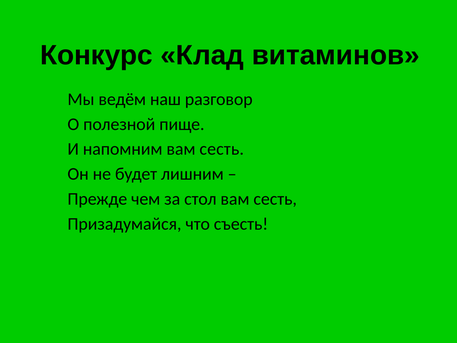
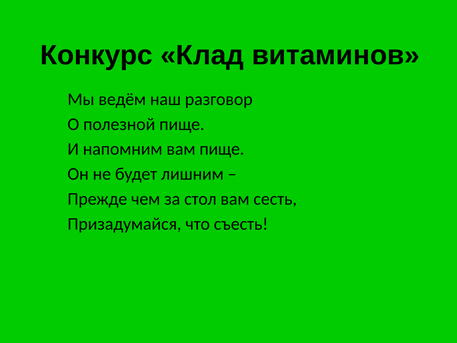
напомним вам сесть: сесть -> пище
